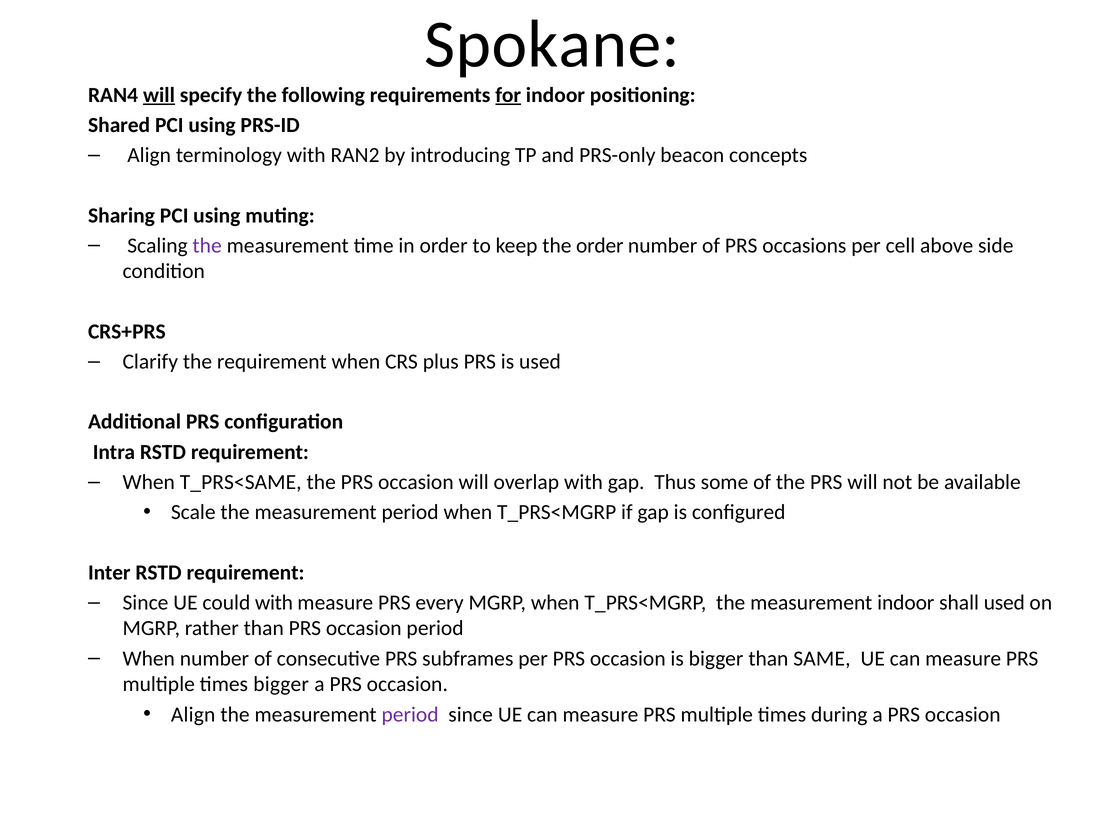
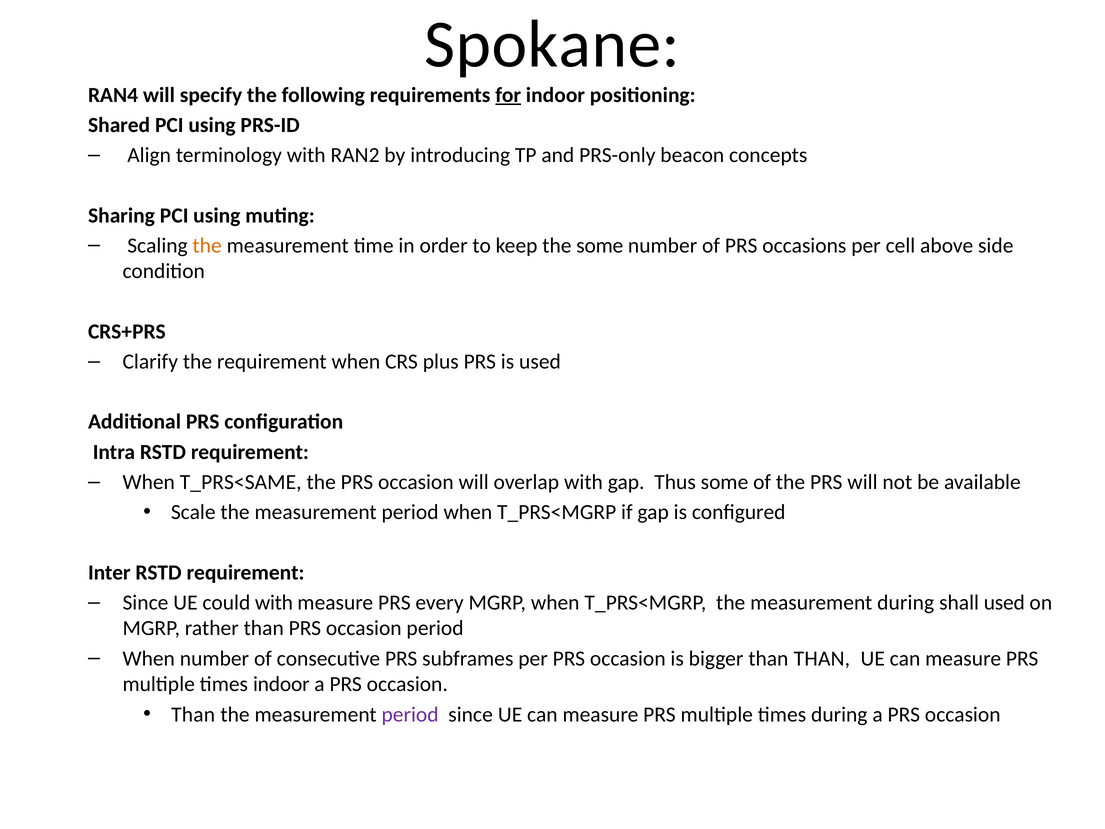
will at (159, 95) underline: present -> none
the at (207, 245) colour: purple -> orange
the order: order -> some
measurement indoor: indoor -> during
than SAME: SAME -> THAN
times bigger: bigger -> indoor
Align at (193, 714): Align -> Than
